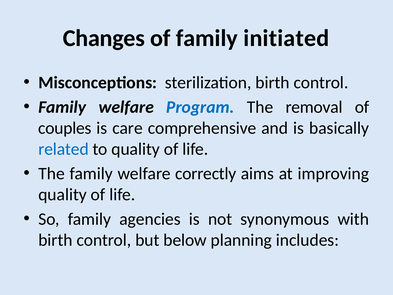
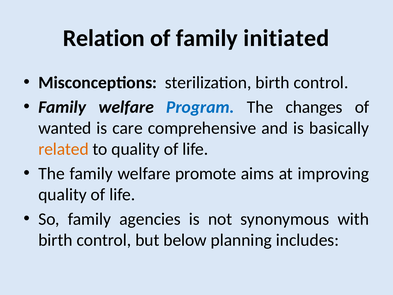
Changes: Changes -> Relation
removal: removal -> changes
couples: couples -> wanted
related colour: blue -> orange
correctly: correctly -> promote
